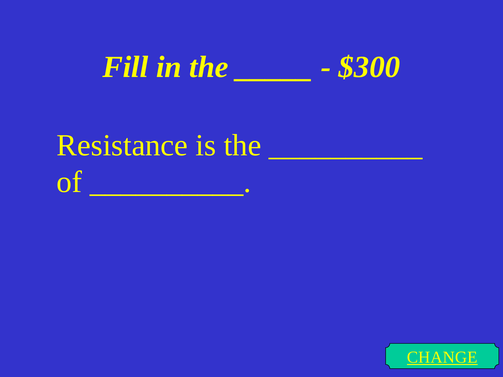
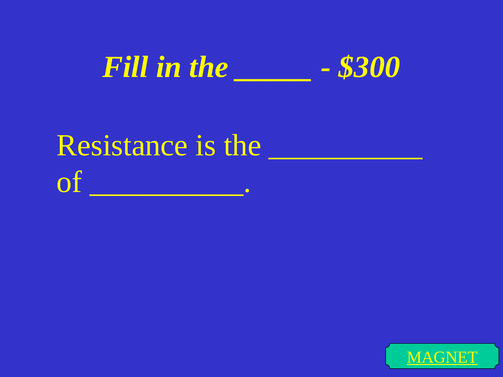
CHANGE: CHANGE -> MAGNET
